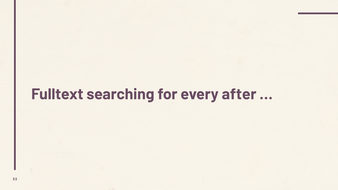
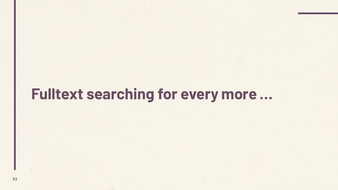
after: after -> more
